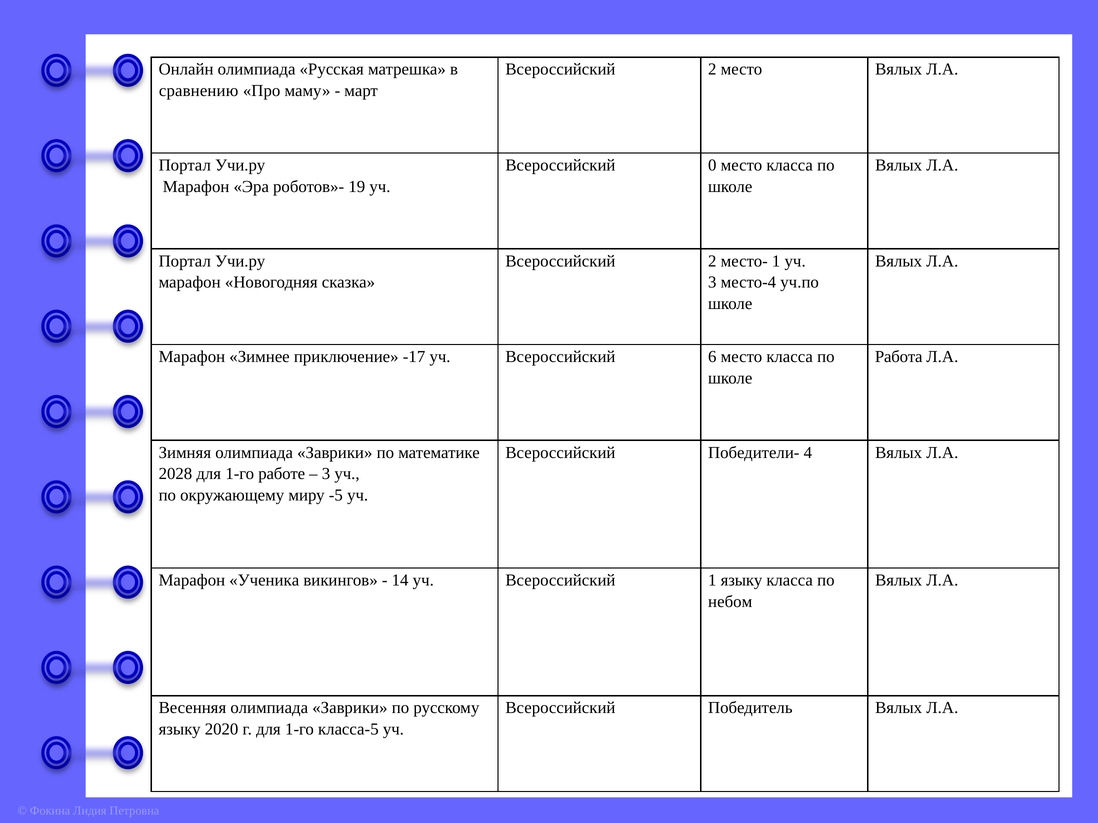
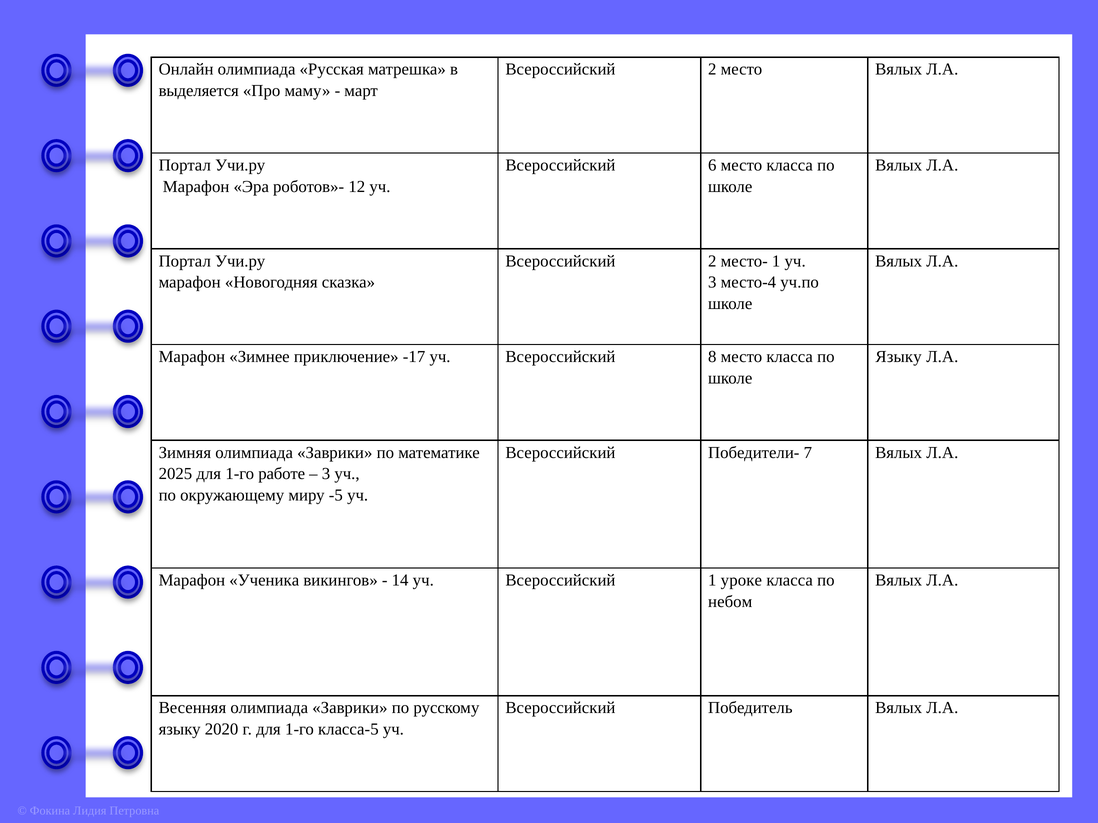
сравнению: сравнению -> выделяется
0: 0 -> 6
19: 19 -> 12
6: 6 -> 8
Работа at (899, 357): Работа -> Языку
4: 4 -> 7
2028: 2028 -> 2025
1 языку: языку -> уроке
